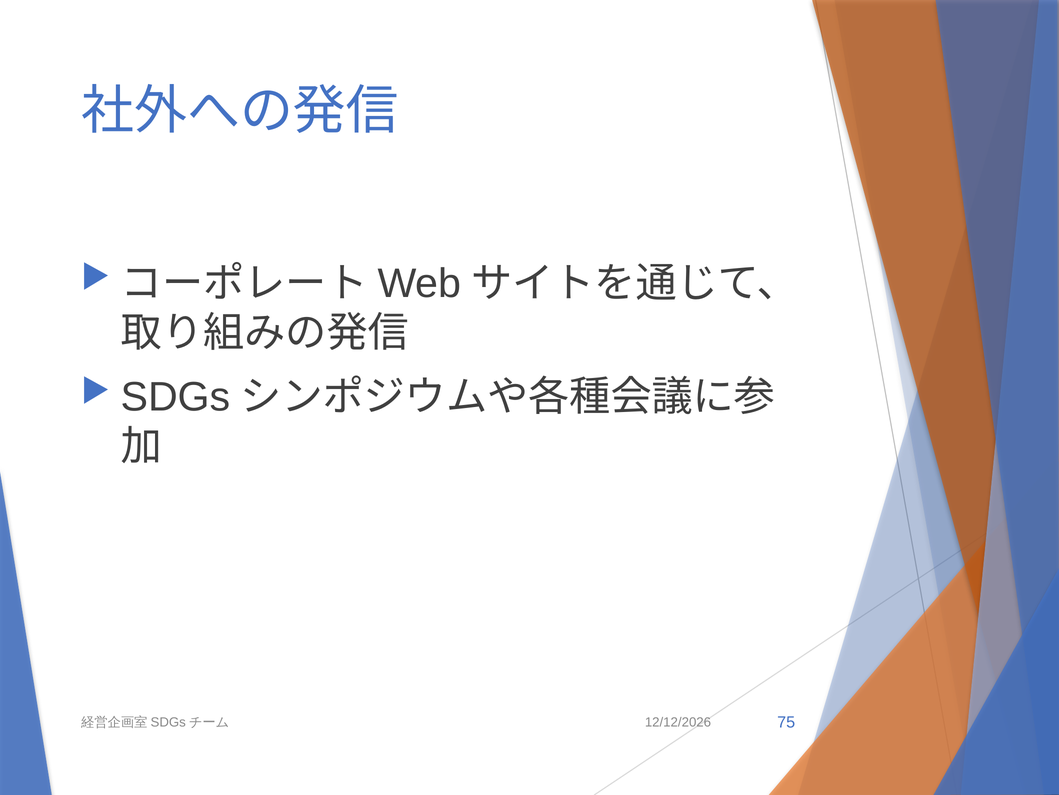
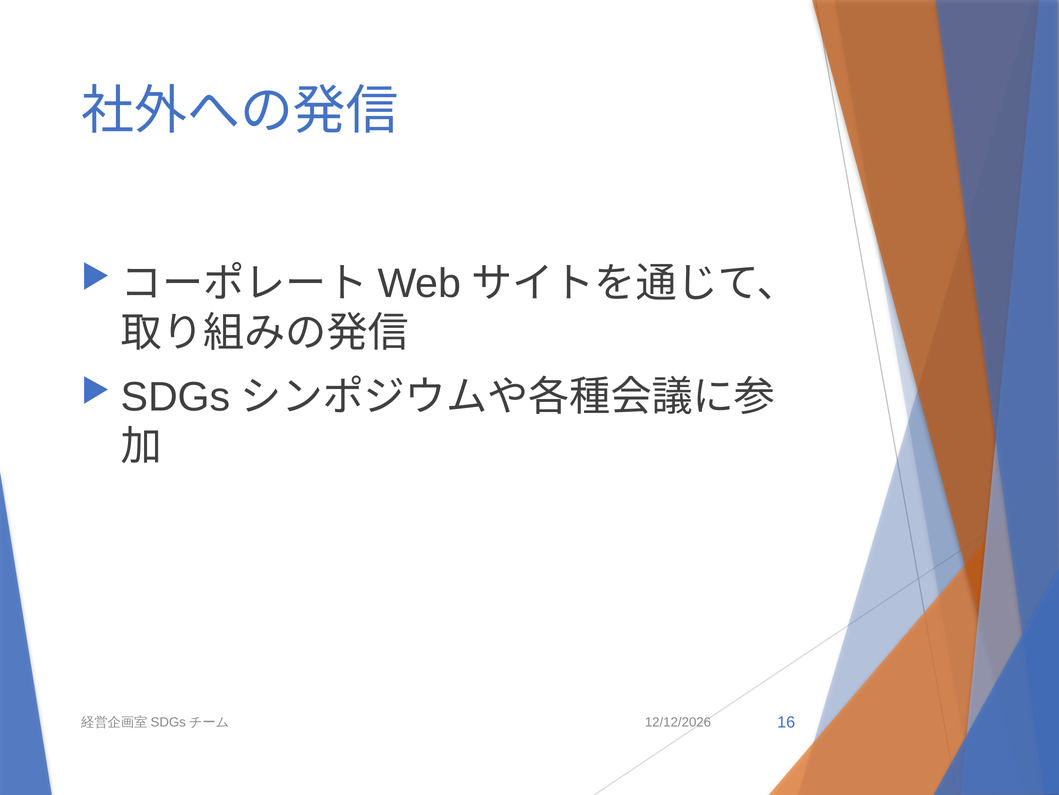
75: 75 -> 16
